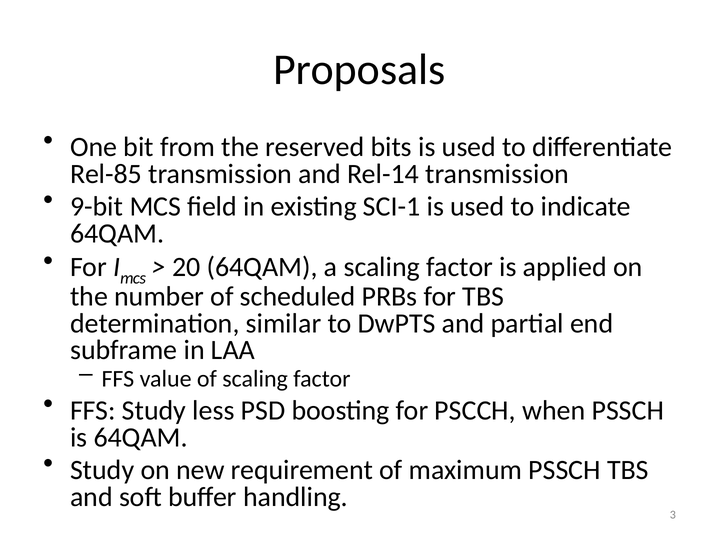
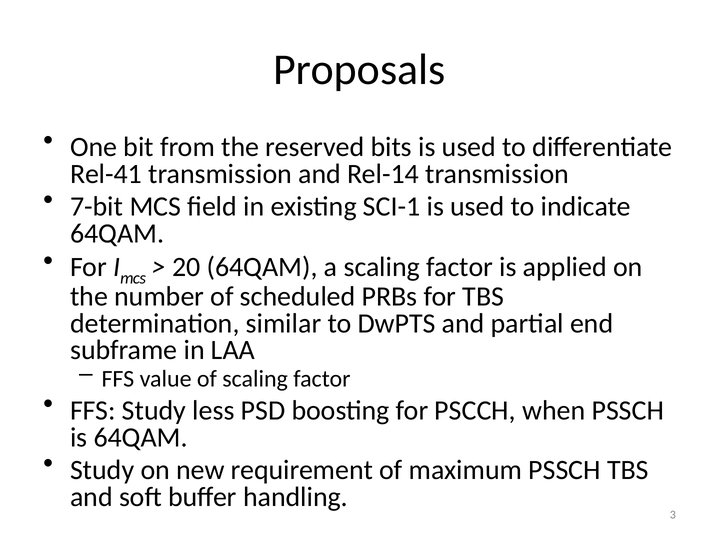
Rel-85: Rel-85 -> Rel-41
9-bit: 9-bit -> 7-bit
